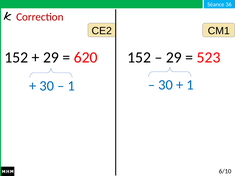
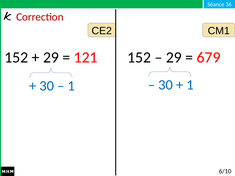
620: 620 -> 121
523: 523 -> 679
